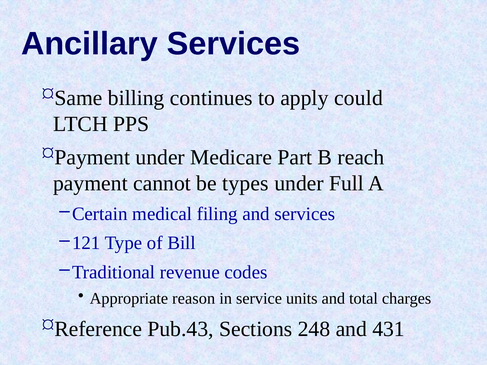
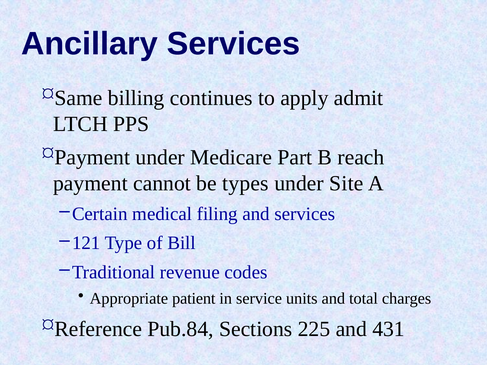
could: could -> admit
Full: Full -> Site
reason: reason -> patient
Pub.43: Pub.43 -> Pub.84
248: 248 -> 225
